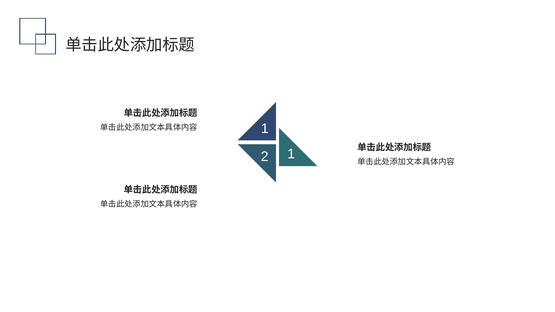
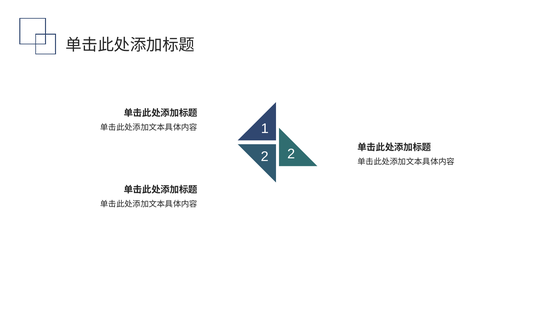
2 1: 1 -> 2
